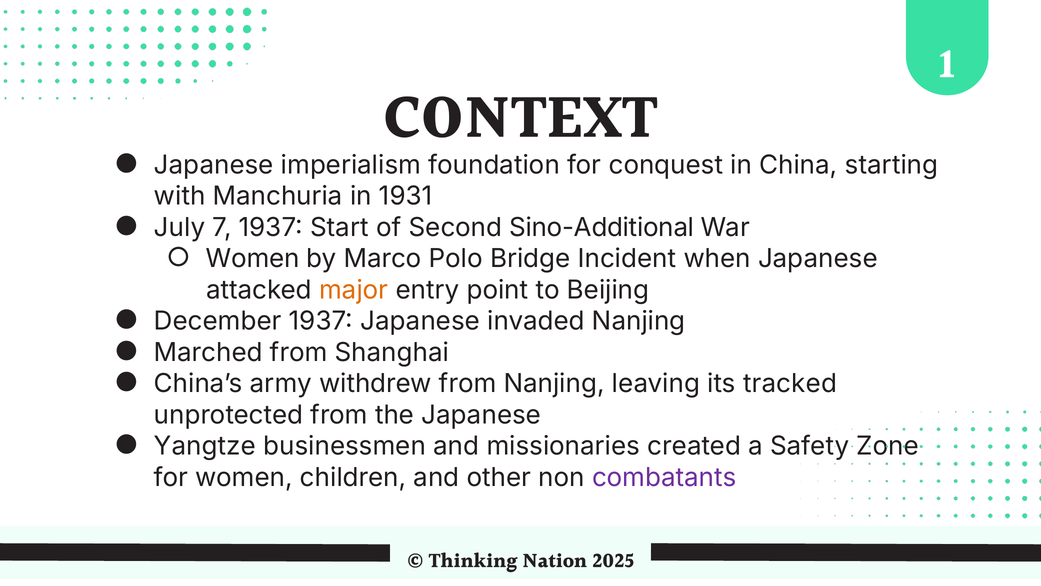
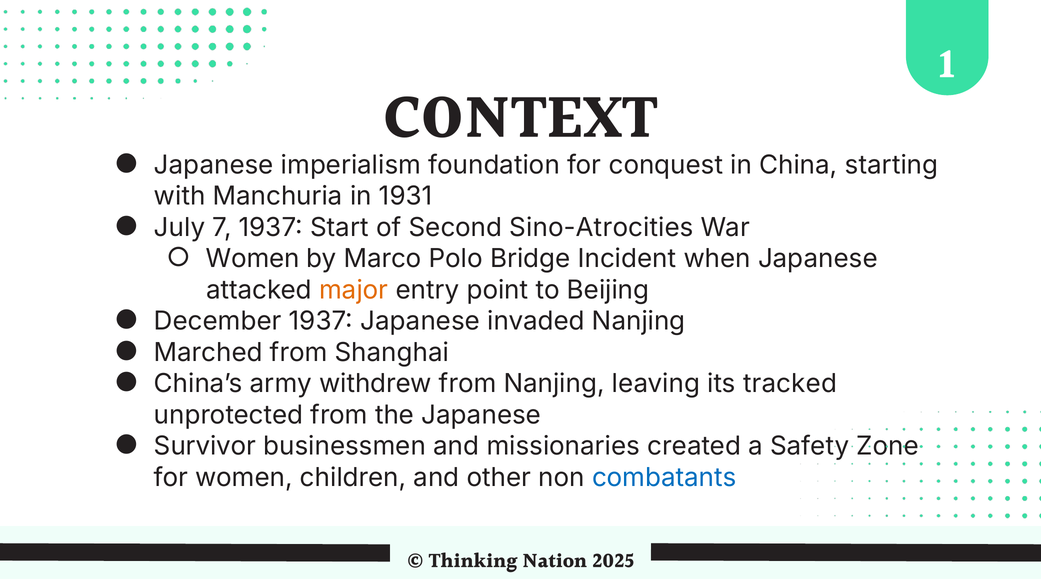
Sino-Additional: Sino-Additional -> Sino-Atrocities
Yangtze: Yangtze -> Survivor
combatants colour: purple -> blue
